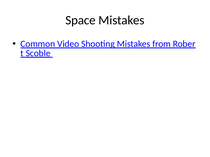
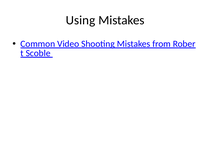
Space: Space -> Using
